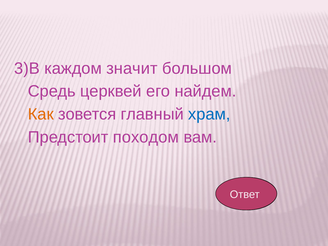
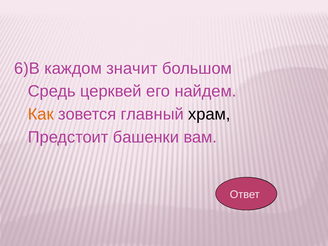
3)В: 3)В -> 6)В
храм colour: blue -> black
походом: походом -> башенки
